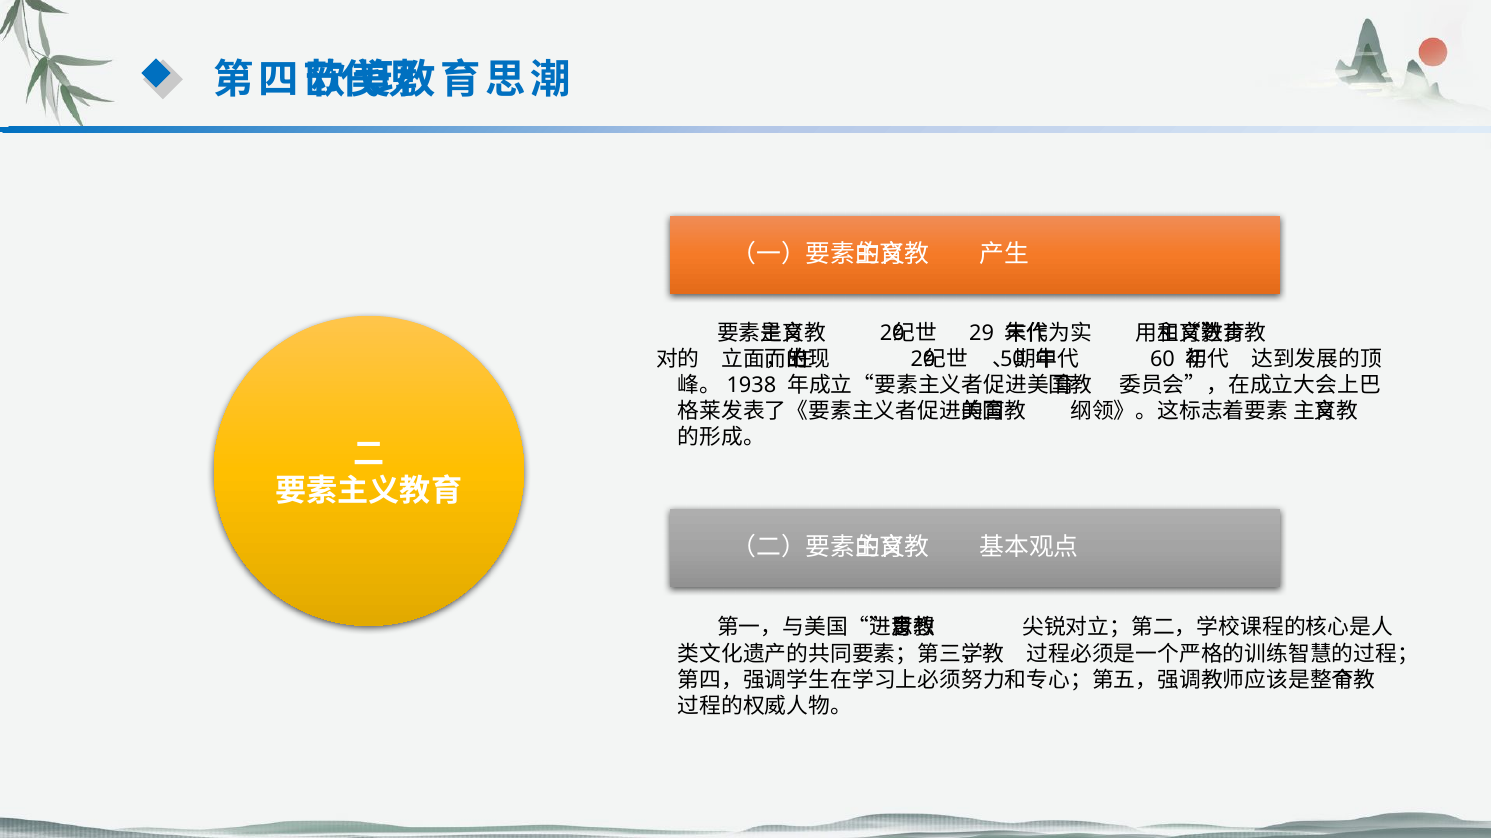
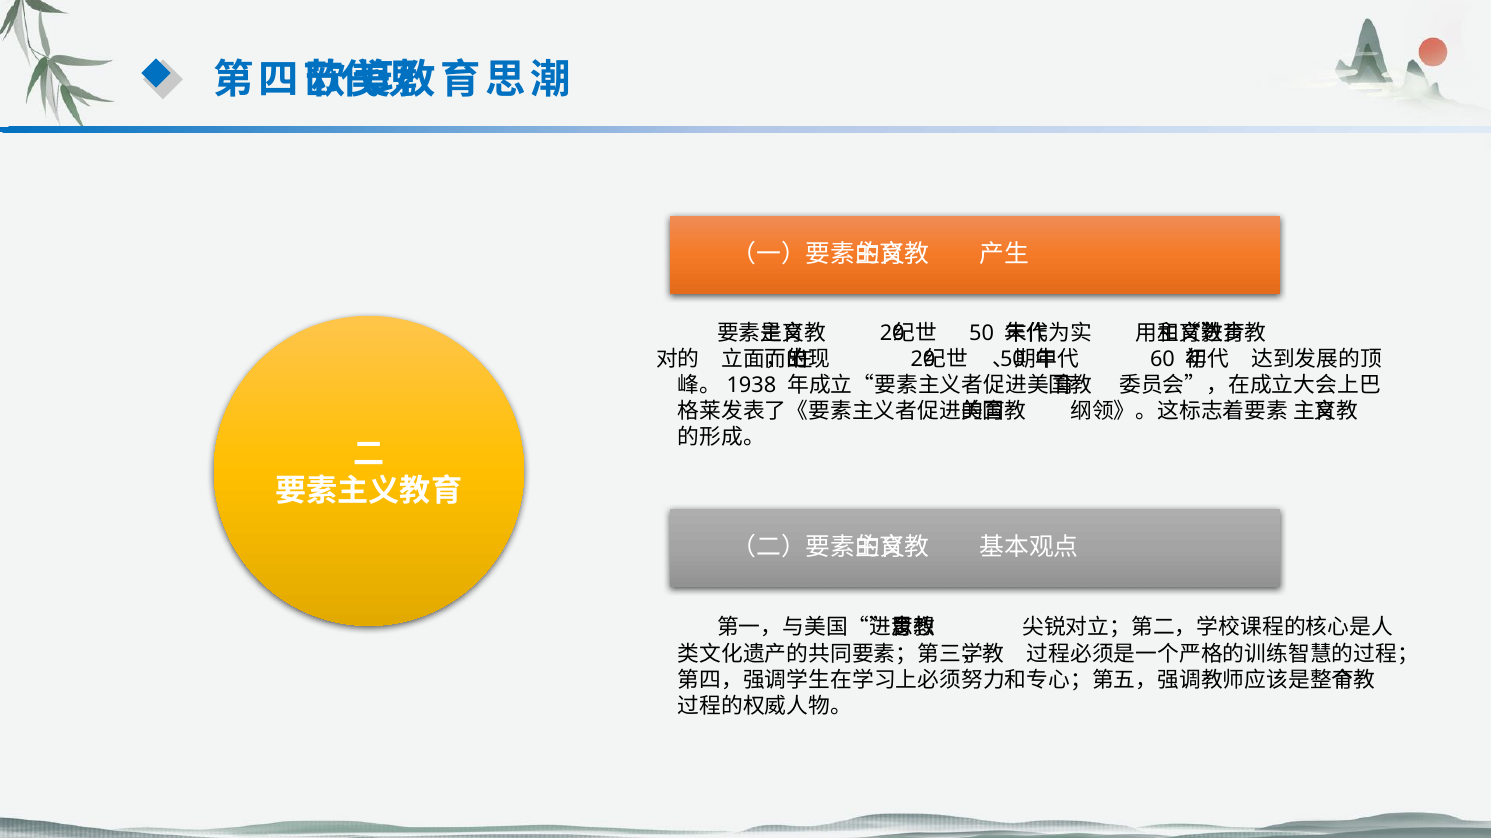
29 at (982, 334): 29 -> 50
